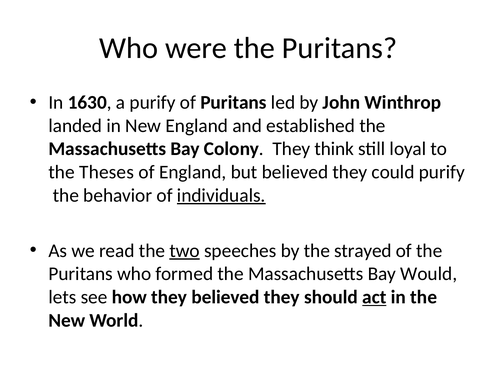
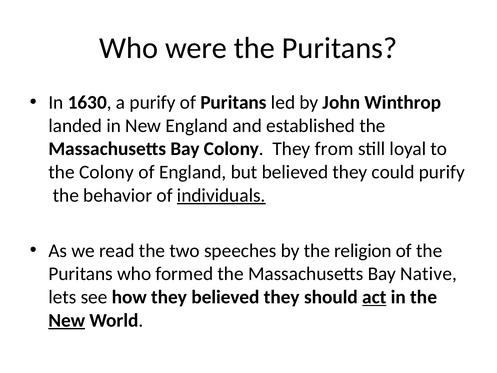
think: think -> from
the Theses: Theses -> Colony
two underline: present -> none
strayed: strayed -> religion
Would: Would -> Native
New at (67, 320) underline: none -> present
